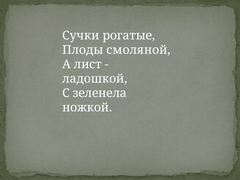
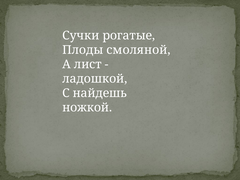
зеленела: зеленела -> найдешь
